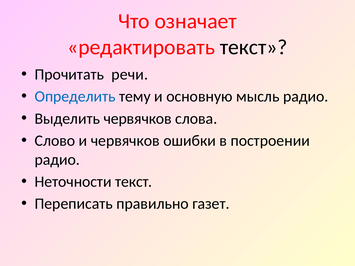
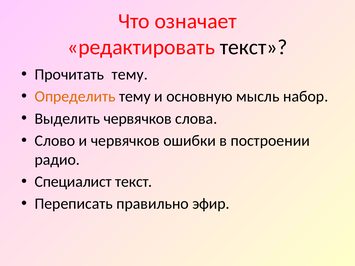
Прочитать речи: речи -> тему
Определить colour: blue -> orange
мысль радио: радио -> набор
Неточности: Неточности -> Специалист
газет: газет -> эфир
